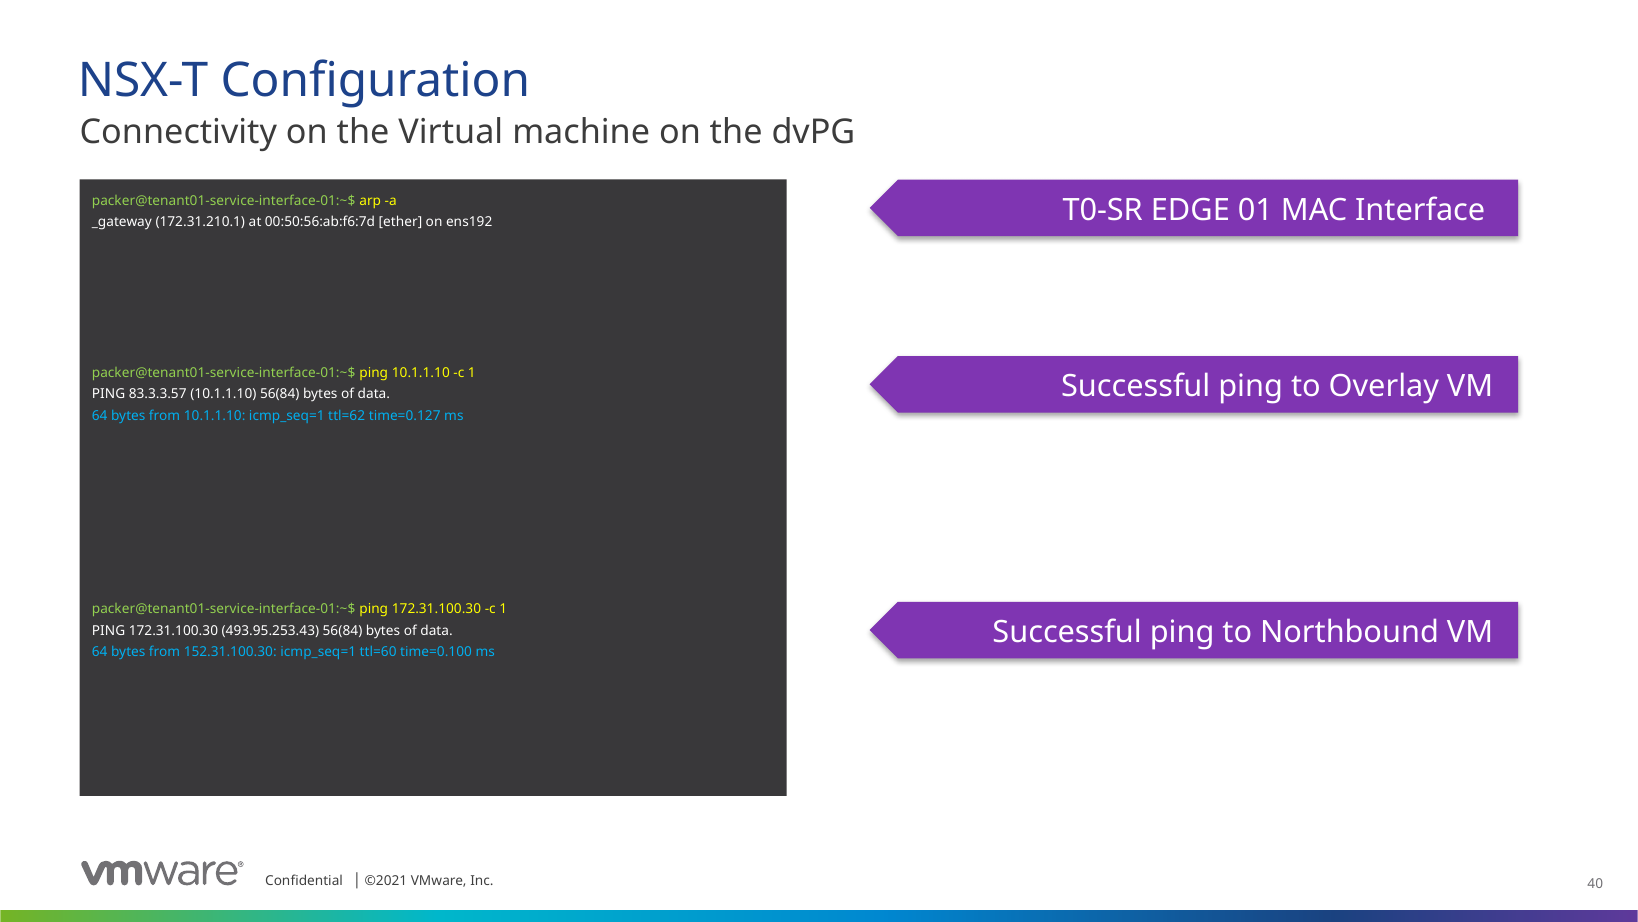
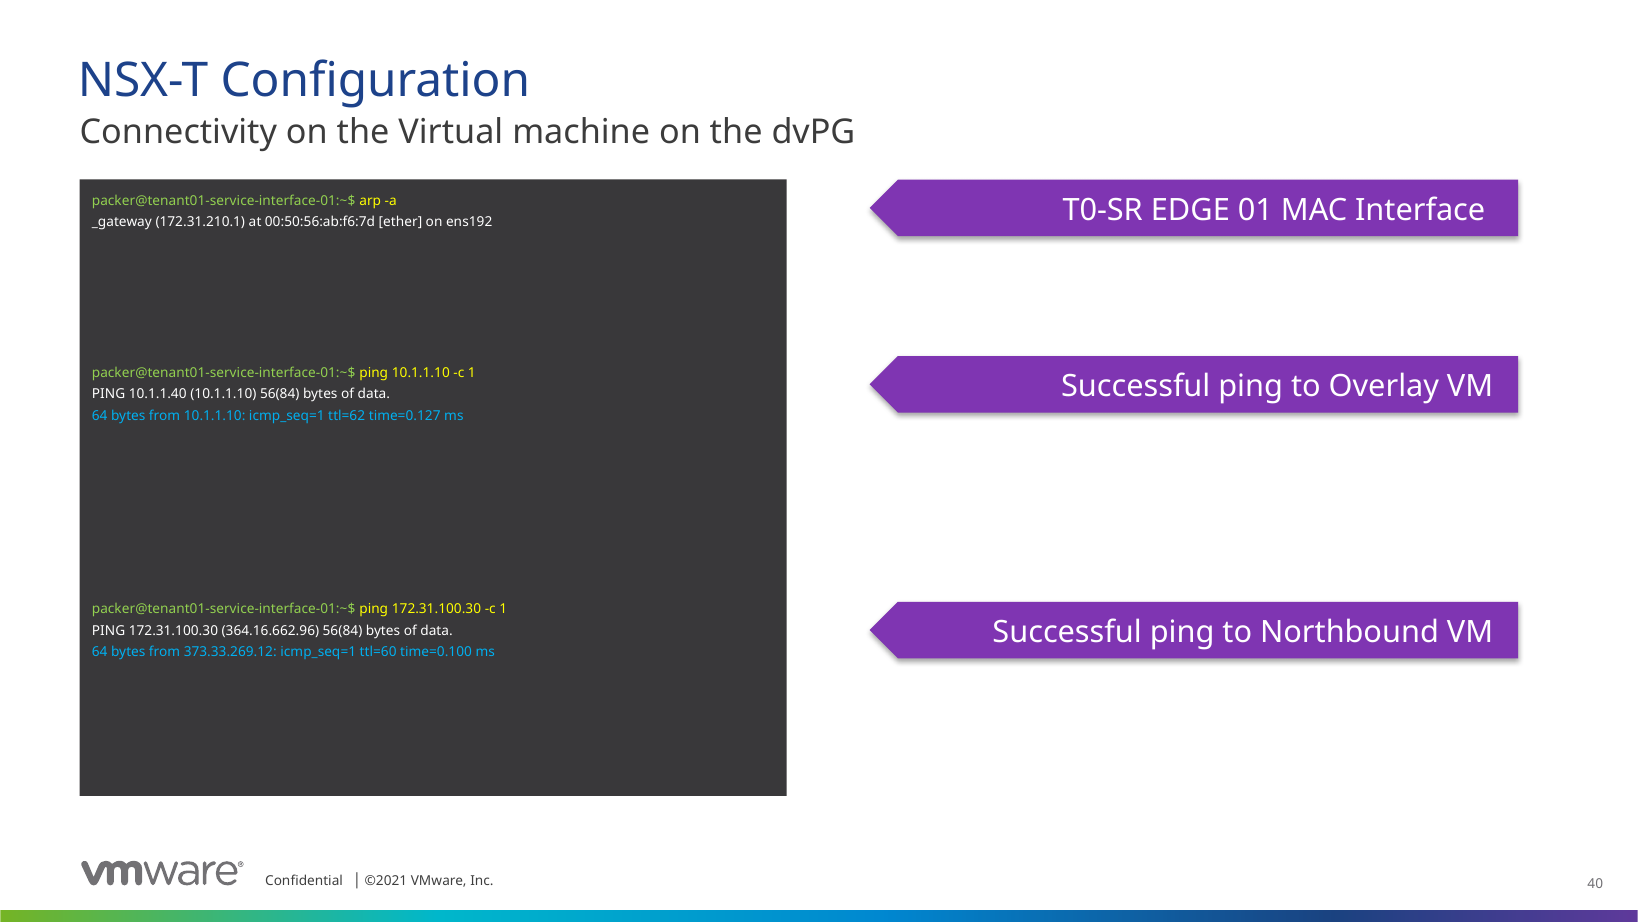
83.3.3.57: 83.3.3.57 -> 10.1.1.40
493.95.253.43: 493.95.253.43 -> 364.16.662.96
152.31.100.30: 152.31.100.30 -> 373.33.269.12
